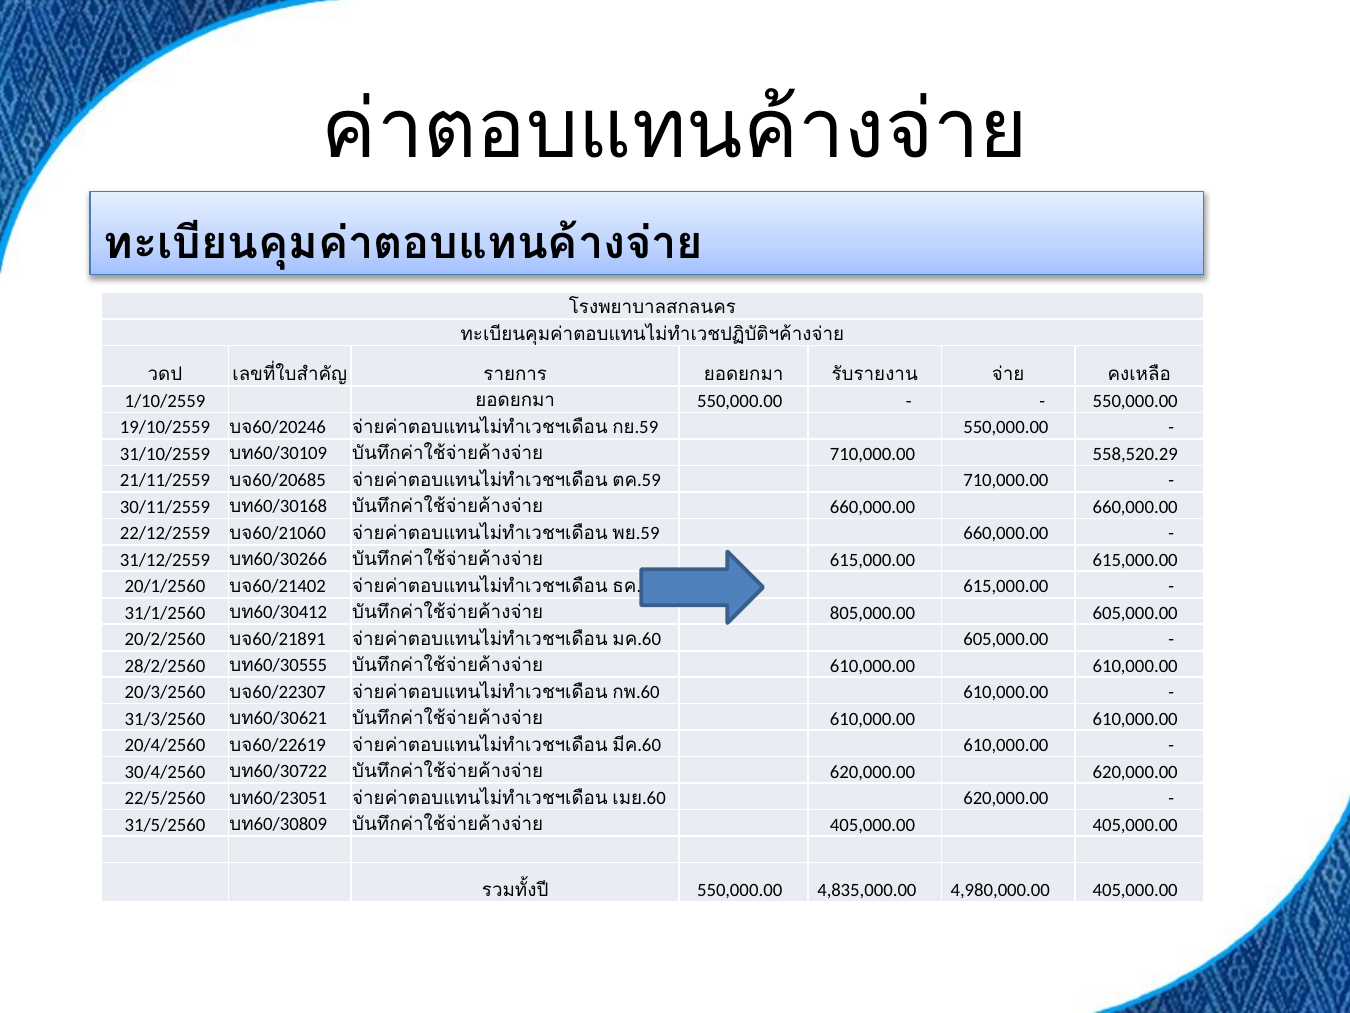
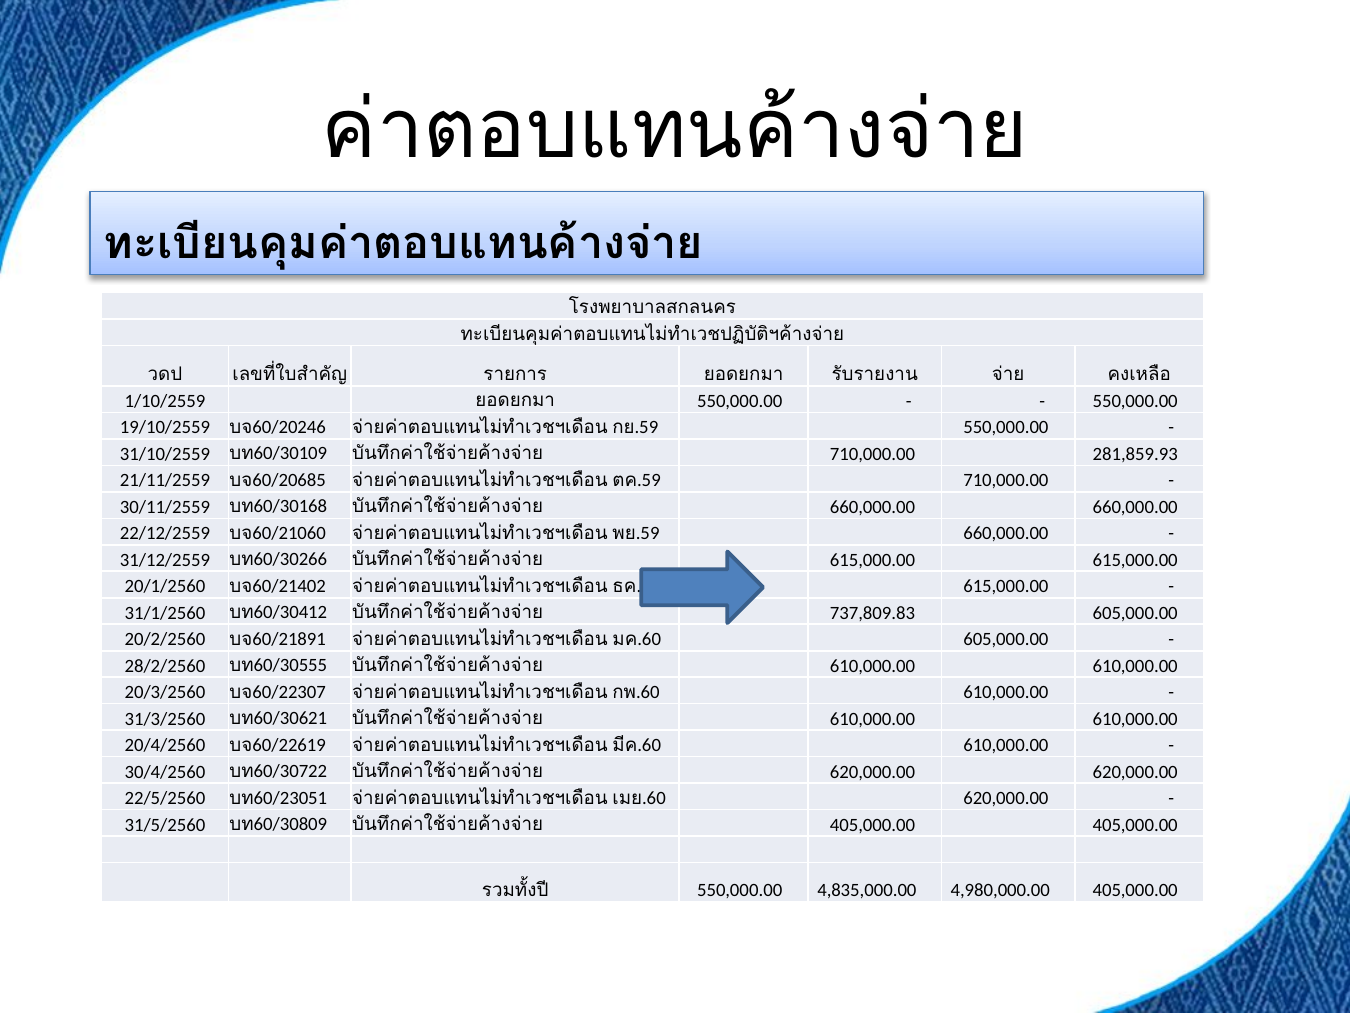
558,520.29: 558,520.29 -> 281,859.93
805,000.00: 805,000.00 -> 737,809.83
